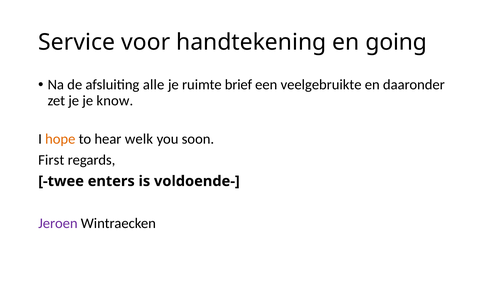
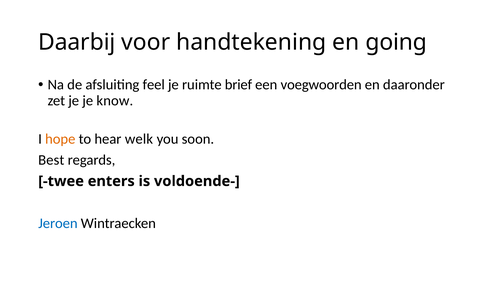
Service: Service -> Daarbij
alle: alle -> feel
veelgebruikte: veelgebruikte -> voegwoorden
First: First -> Best
Jeroen colour: purple -> blue
